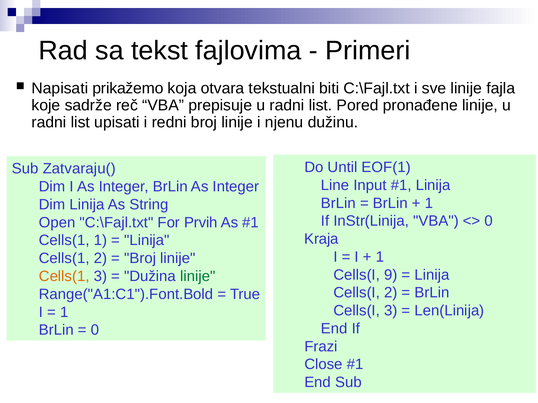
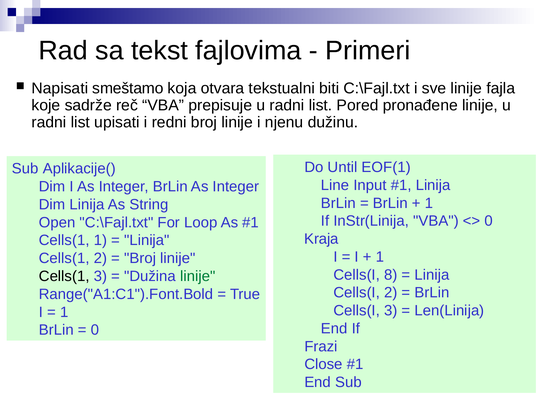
prikažemo: prikažemo -> smeštamo
Zatvaraju(: Zatvaraju( -> Aplikacije(
Prvih: Prvih -> Loop
9: 9 -> 8
Cells(1 at (64, 277) colour: orange -> black
